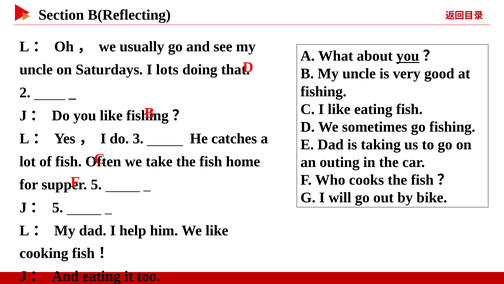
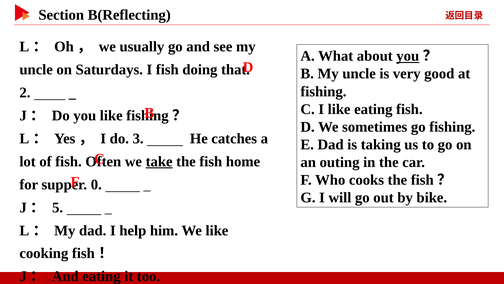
I lots: lots -> fish
take underline: none -> present
5 at (96, 184): 5 -> 0
